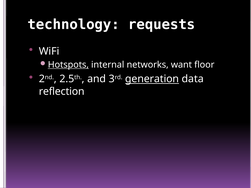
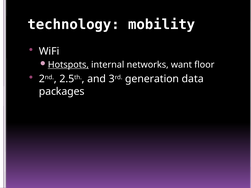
requests: requests -> mobility
generation underline: present -> none
reflection: reflection -> packages
